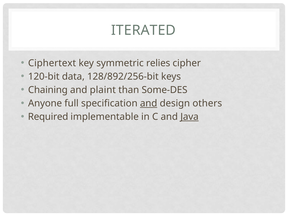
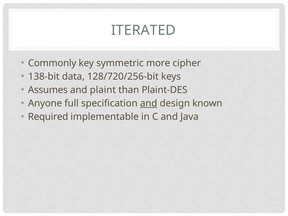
Ciphertext: Ciphertext -> Commonly
relies: relies -> more
120-bit: 120-bit -> 138-bit
128/892/256-bit: 128/892/256-bit -> 128/720/256-bit
Chaining: Chaining -> Assumes
Some-DES: Some-DES -> Plaint-DES
others: others -> known
Java underline: present -> none
